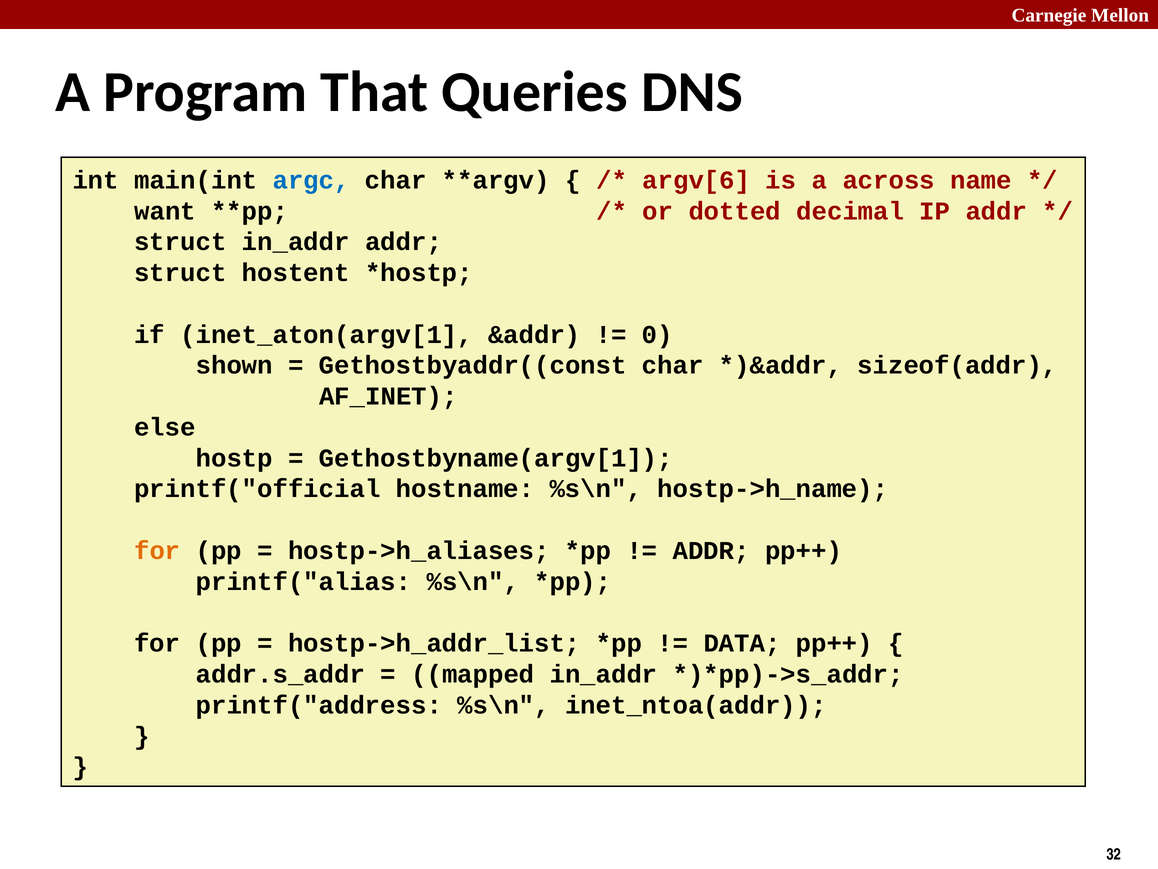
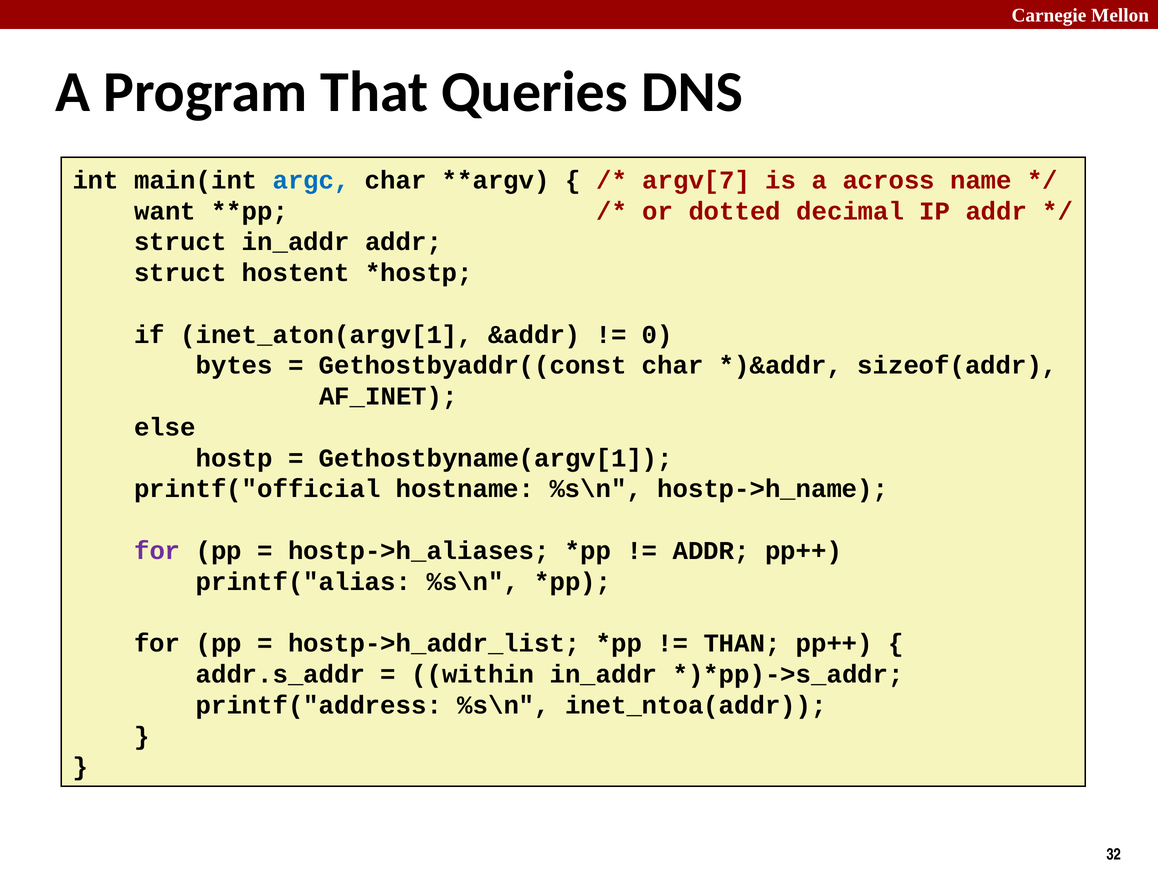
argv[6: argv[6 -> argv[7
shown: shown -> bytes
for at (157, 550) colour: orange -> purple
DATA: DATA -> THAN
mapped: mapped -> within
